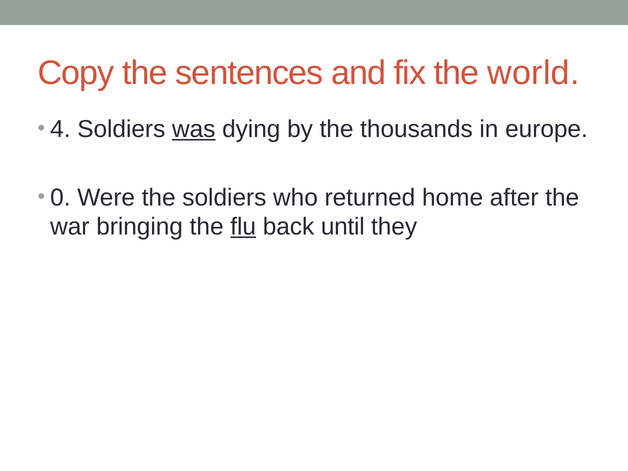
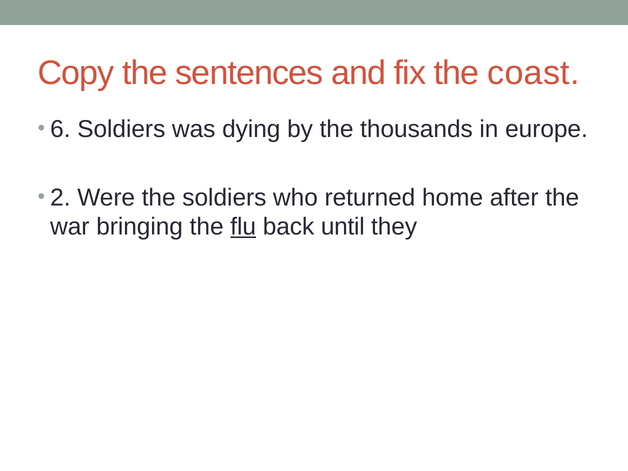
world: world -> coast
4: 4 -> 6
was underline: present -> none
0: 0 -> 2
